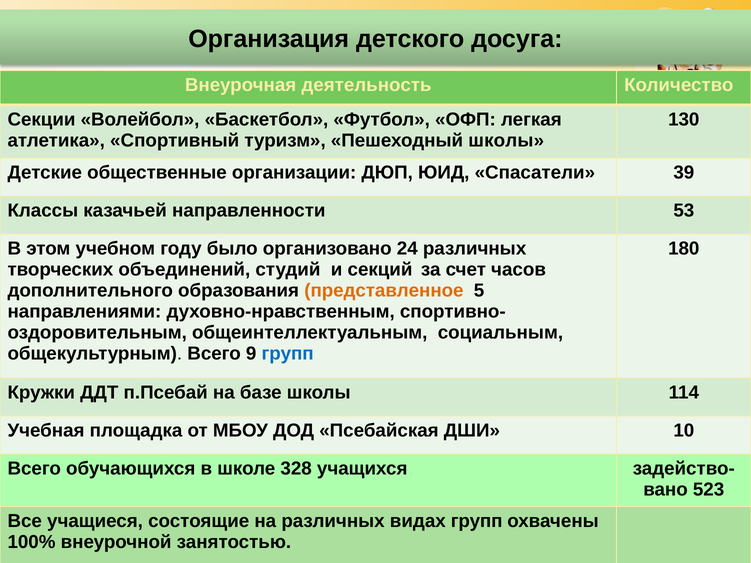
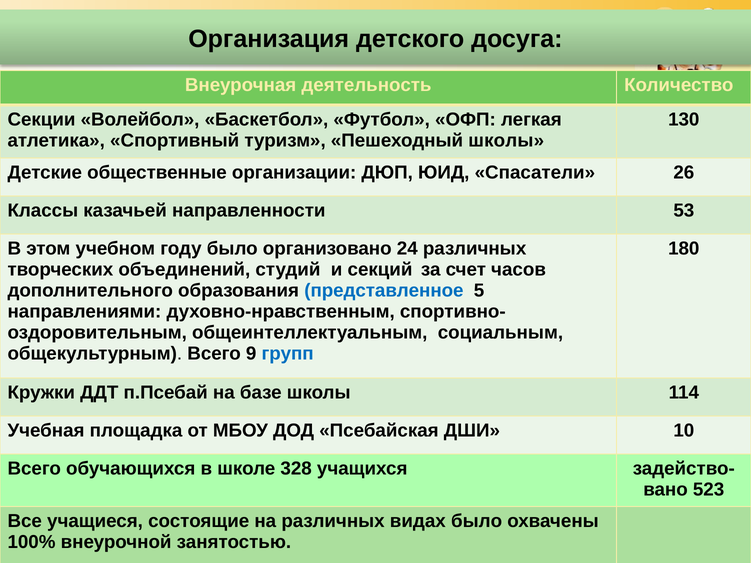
39: 39 -> 26
представленное colour: orange -> blue
видах групп: групп -> было
